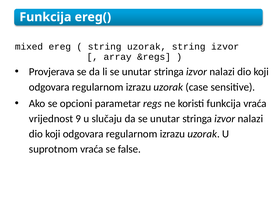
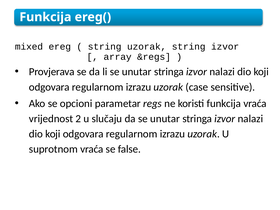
9: 9 -> 2
